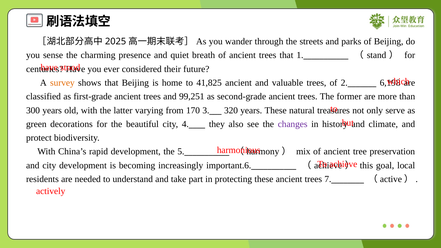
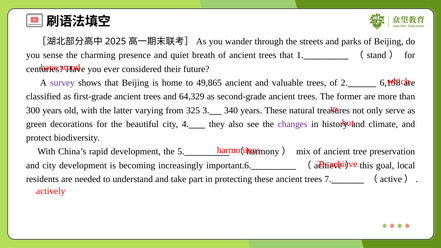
survey colour: orange -> purple
41,825: 41,825 -> 49,865
99,251: 99,251 -> 64,329
170: 170 -> 325
320: 320 -> 340
